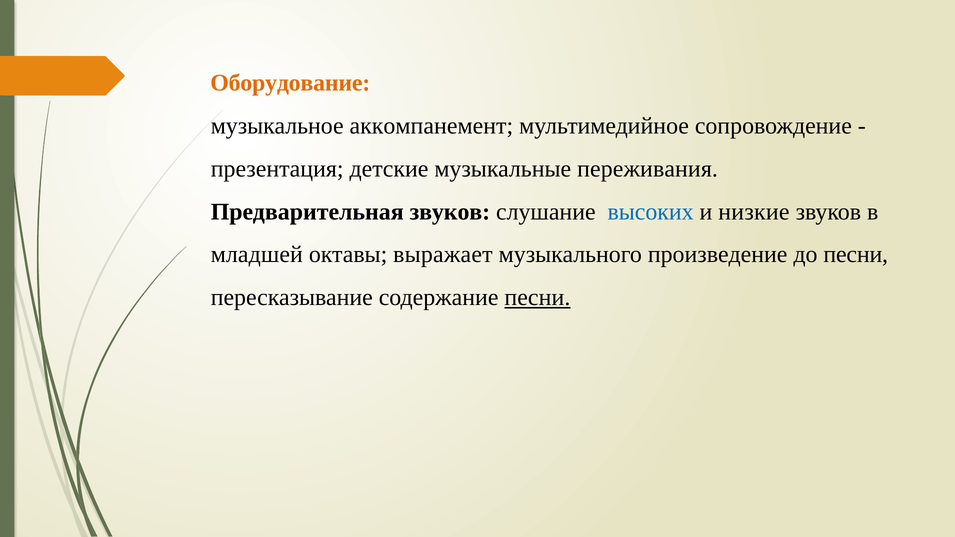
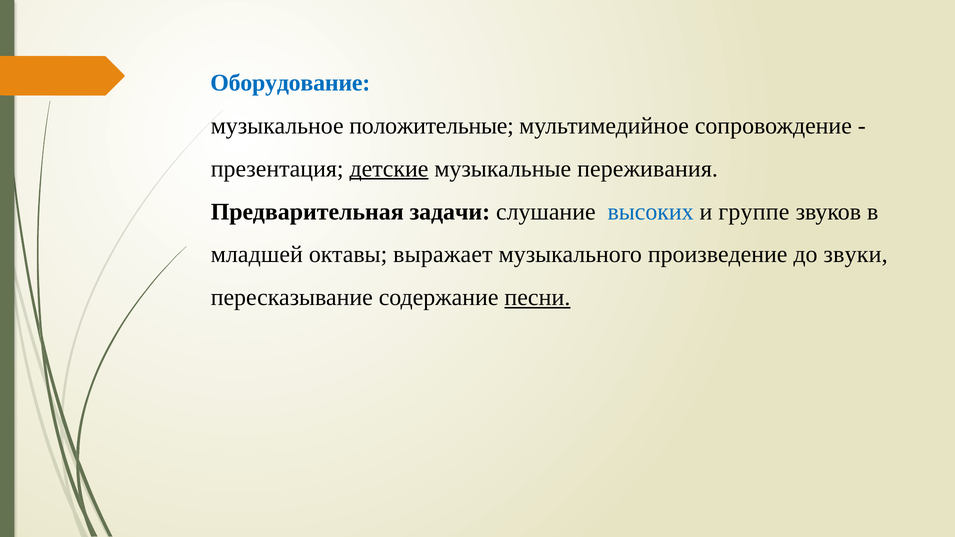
Оборудование colour: orange -> blue
аккомпанемент: аккомпанемент -> положительные
детские underline: none -> present
Предварительная звуков: звуков -> задачи
низкие: низкие -> группе
до песни: песни -> звуки
